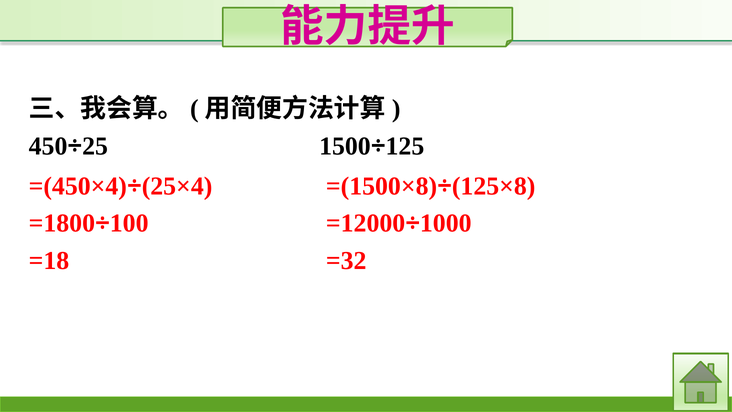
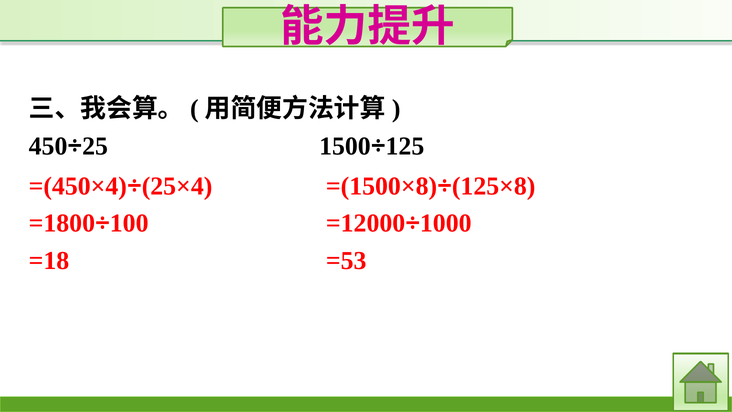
=32: =32 -> =53
